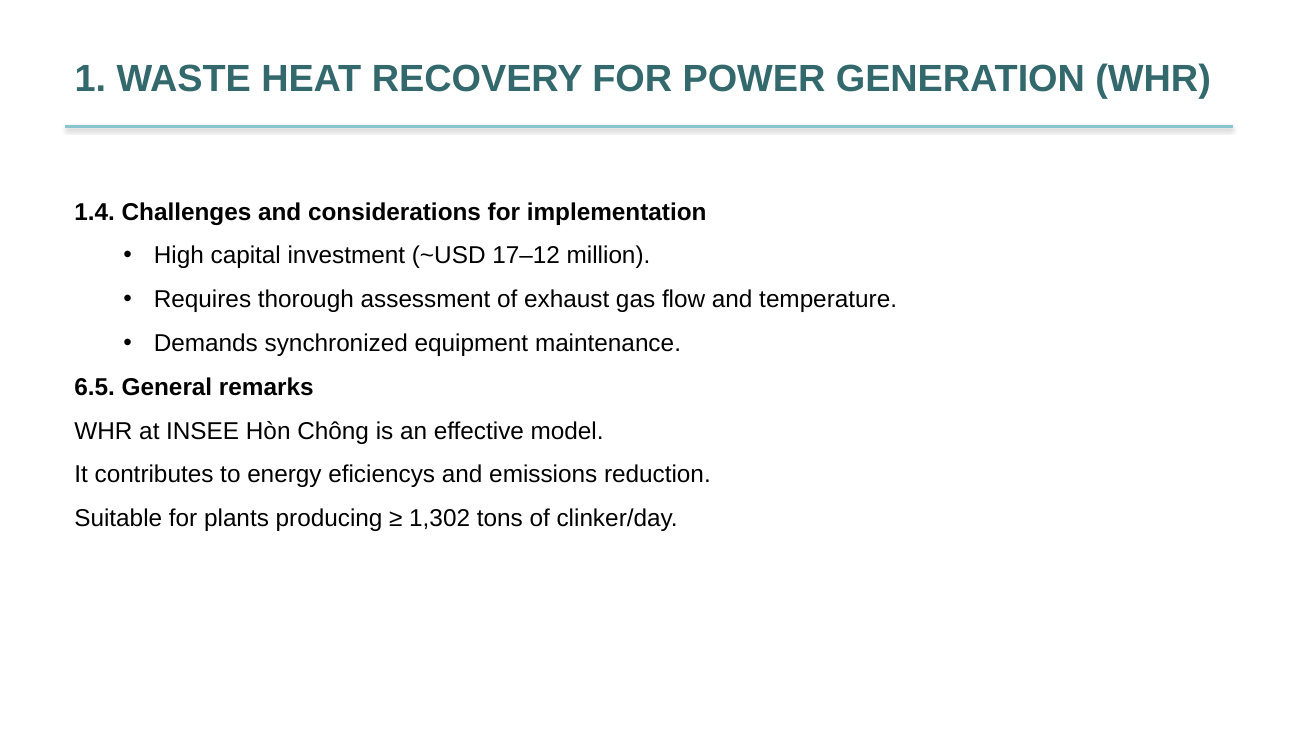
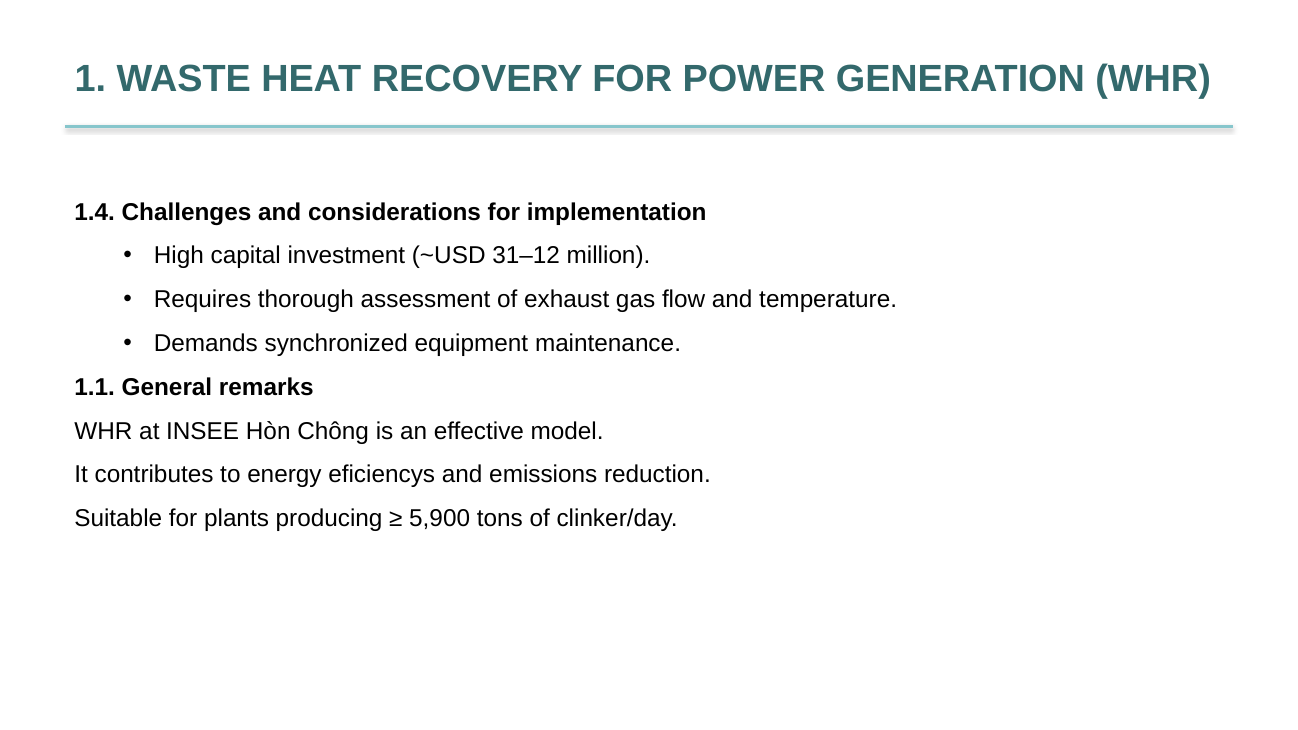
17–12: 17–12 -> 31–12
6.5: 6.5 -> 1.1
1,302: 1,302 -> 5,900
